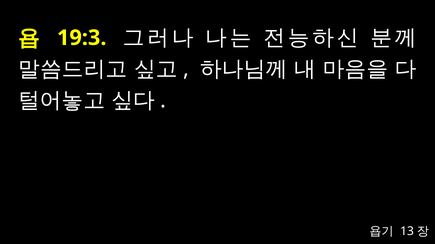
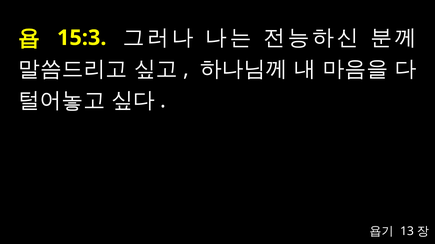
19:3: 19:3 -> 15:3
